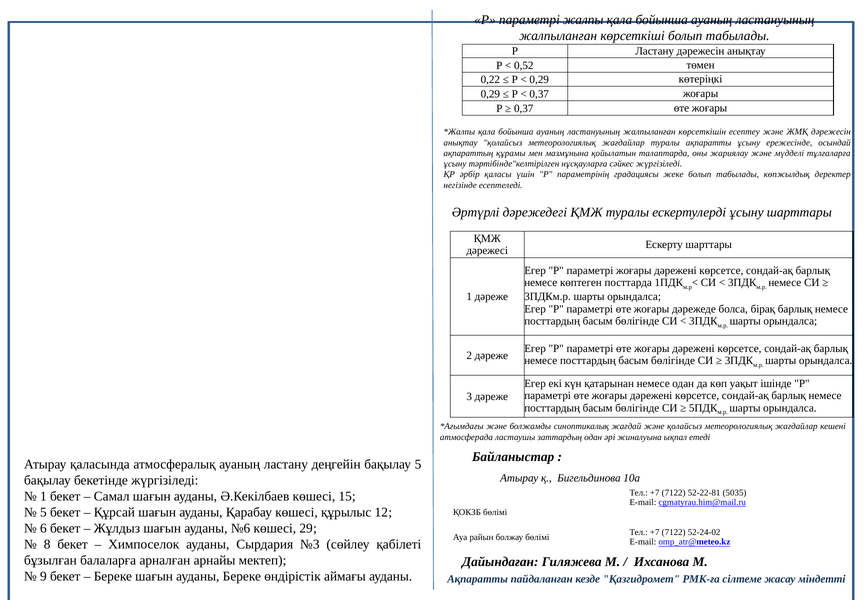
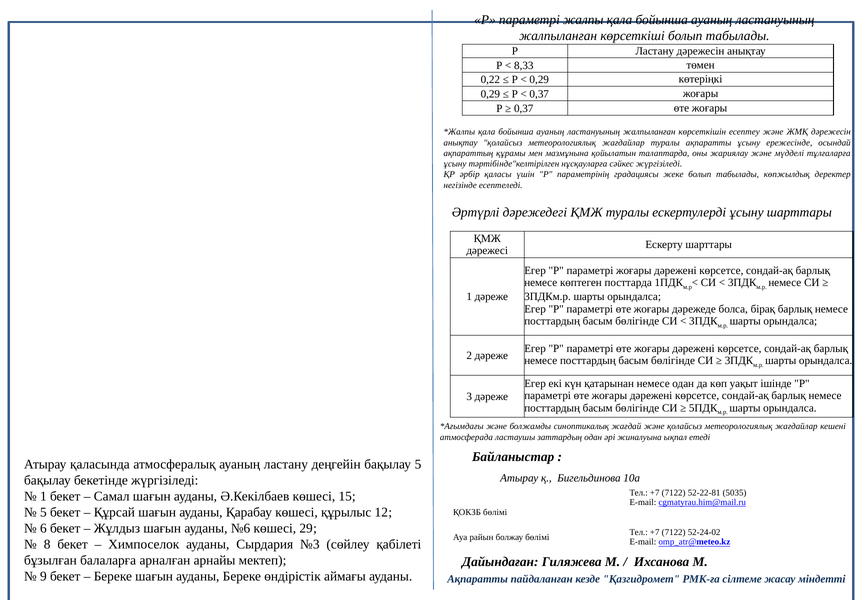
0,52: 0,52 -> 8,33
